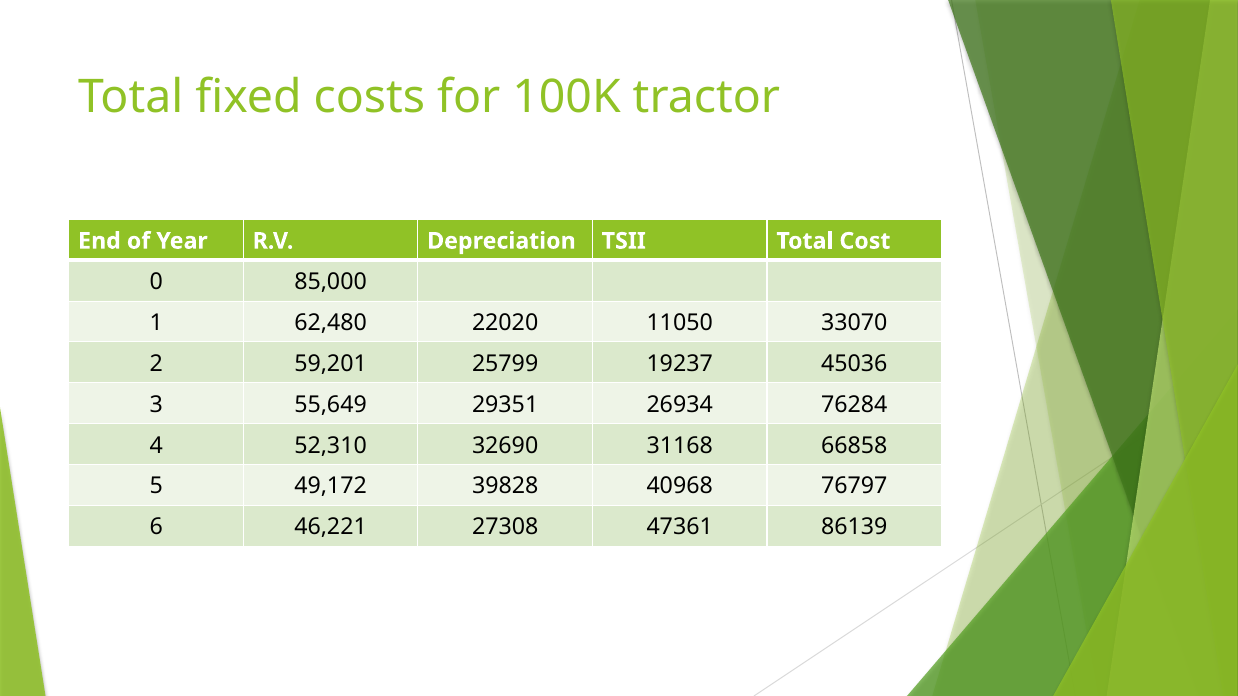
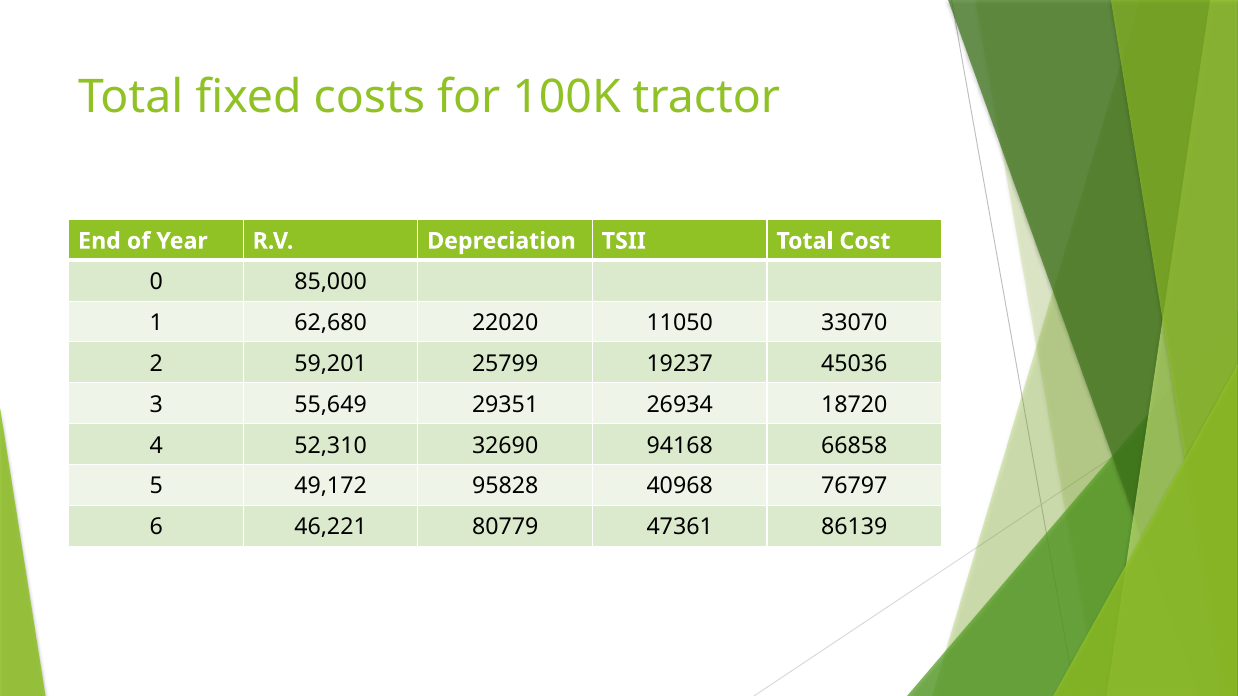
62,480: 62,480 -> 62,680
76284: 76284 -> 18720
31168: 31168 -> 94168
39828: 39828 -> 95828
27308: 27308 -> 80779
